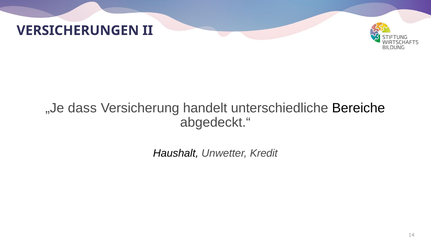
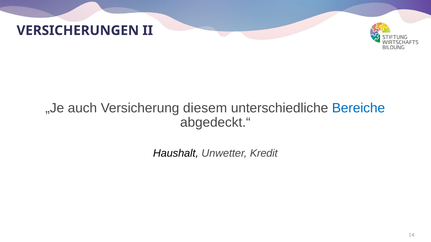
dass: dass -> auch
handelt: handelt -> diesem
Bereiche colour: black -> blue
